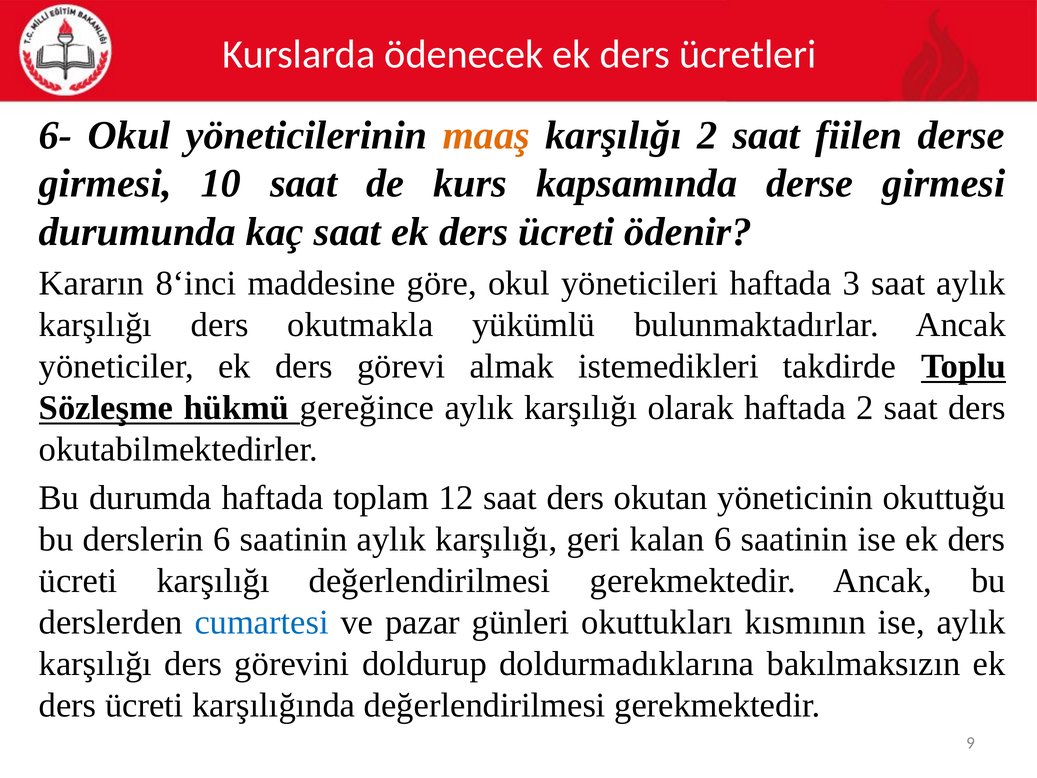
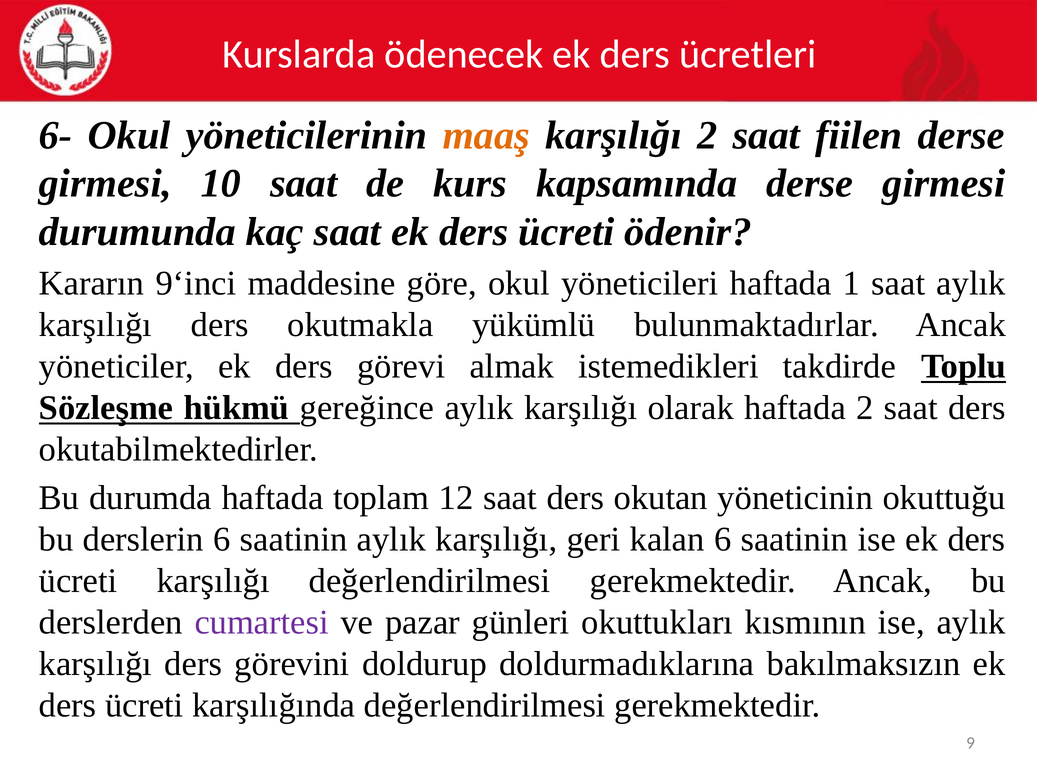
8‘inci: 8‘inci -> 9‘inci
3: 3 -> 1
cumartesi colour: blue -> purple
